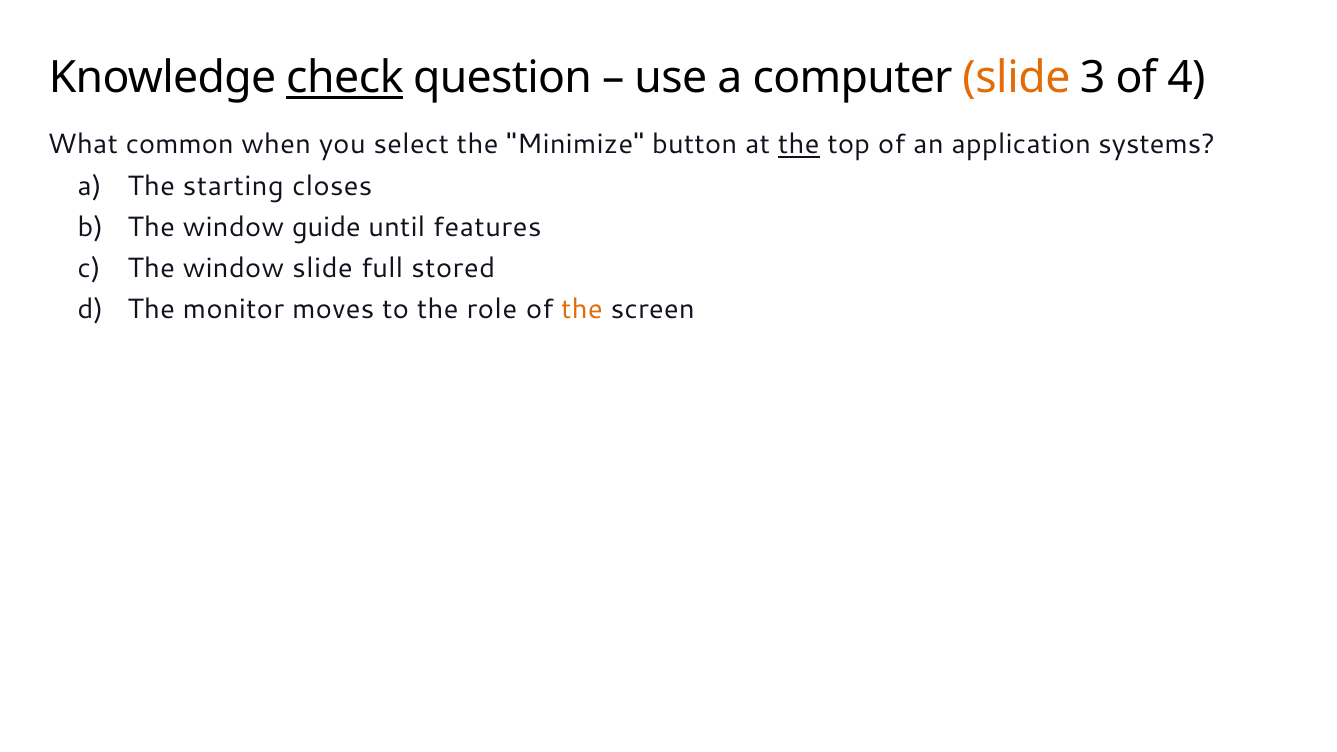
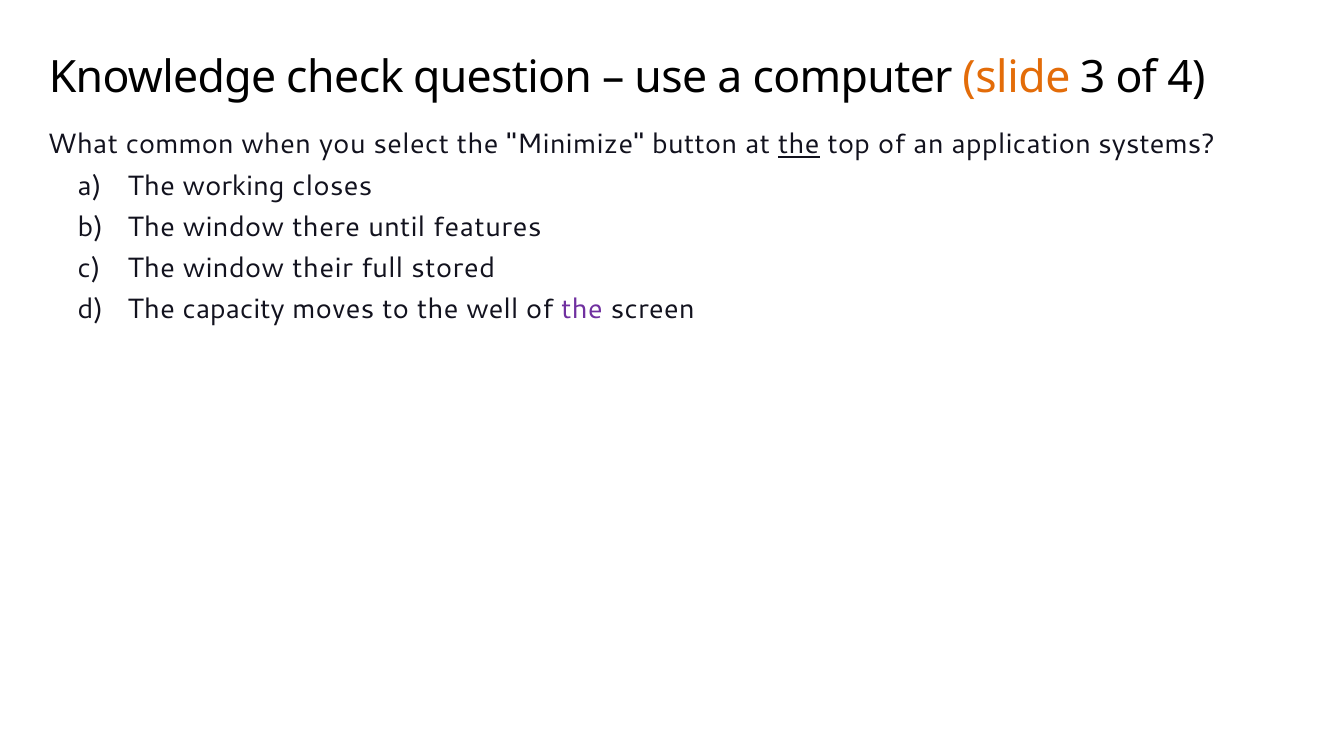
check underline: present -> none
starting: starting -> working
guide: guide -> there
window slide: slide -> their
monitor: monitor -> capacity
role: role -> well
the at (582, 310) colour: orange -> purple
